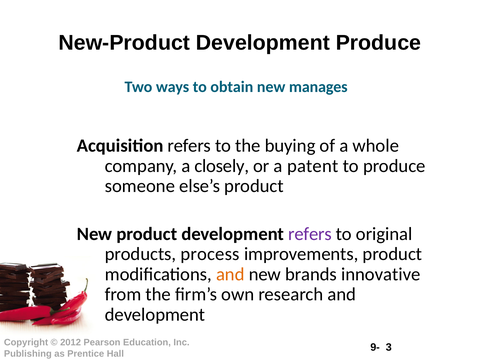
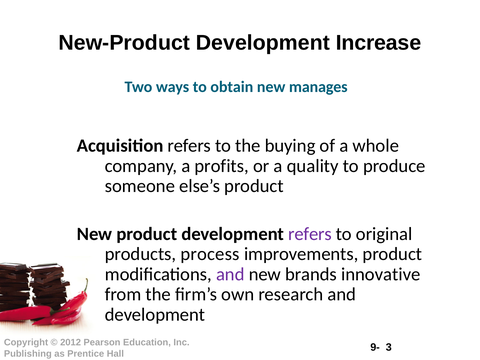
Development Produce: Produce -> Increase
closely: closely -> profits
patent: patent -> quality
and at (230, 274) colour: orange -> purple
